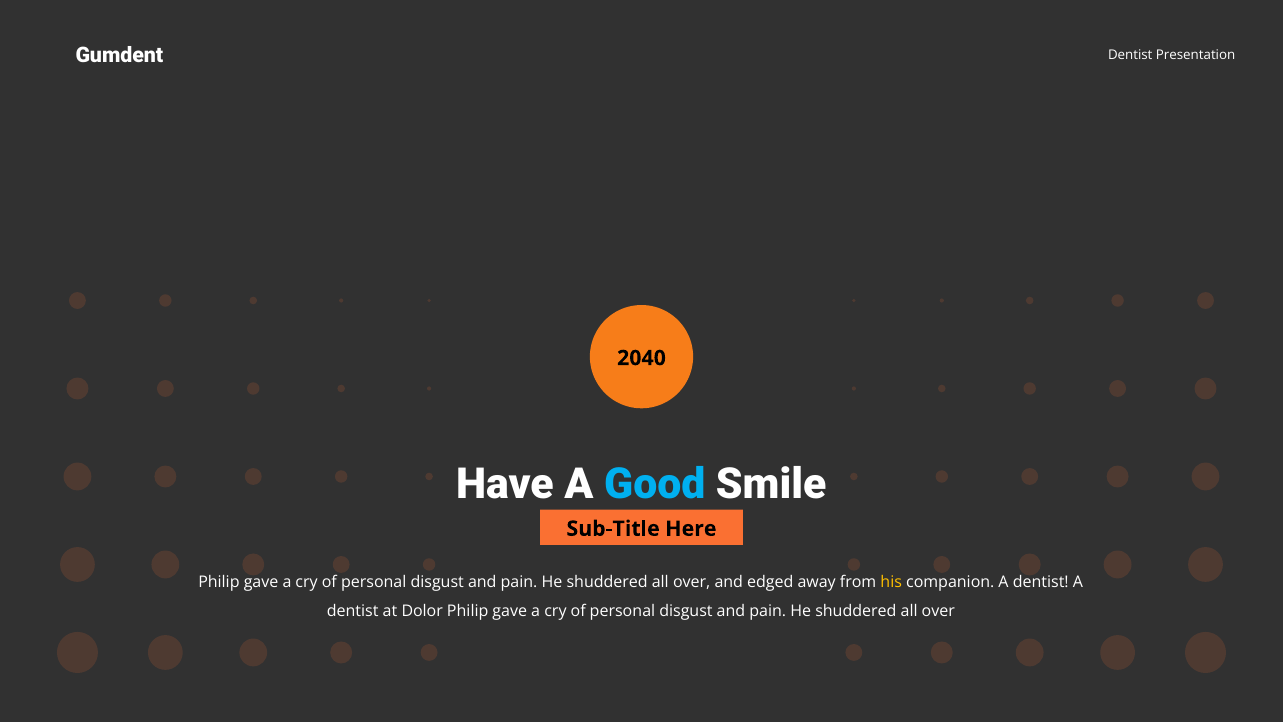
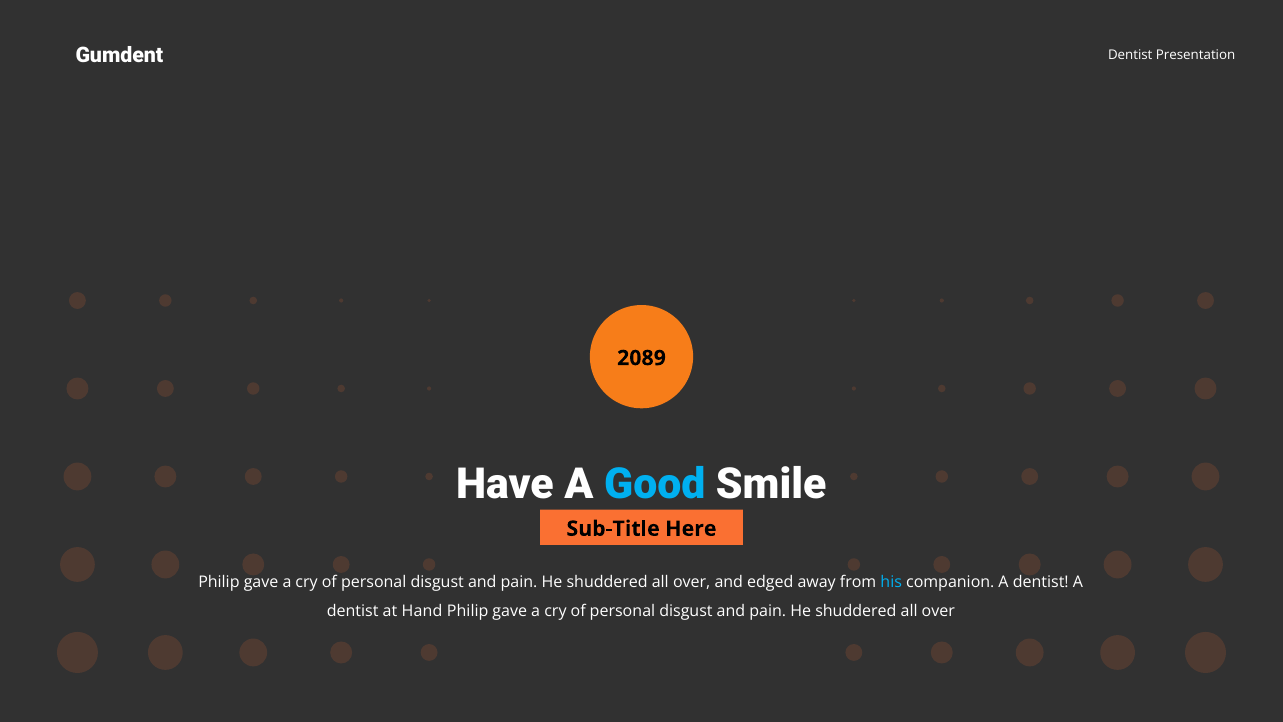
2040: 2040 -> 2089
his colour: yellow -> light blue
Dolor: Dolor -> Hand
